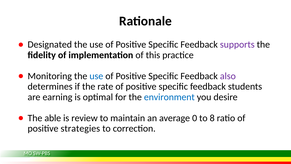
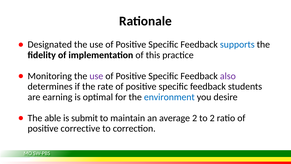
supports colour: purple -> blue
use at (96, 76) colour: blue -> purple
review: review -> submit
average 0: 0 -> 2
to 8: 8 -> 2
strategies: strategies -> corrective
